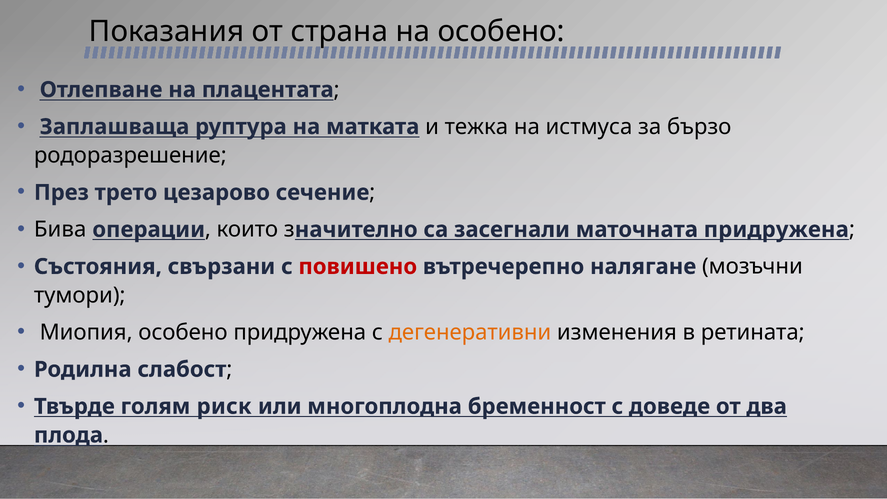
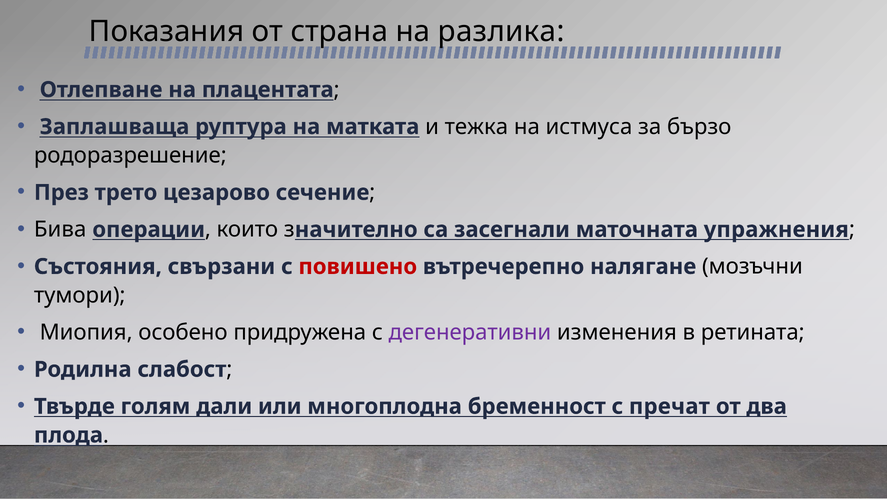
на особено: особено -> разлика
маточната придружена: придружена -> упражнения
дегенеративни colour: orange -> purple
риск: риск -> дали
доведе: доведе -> пречат
